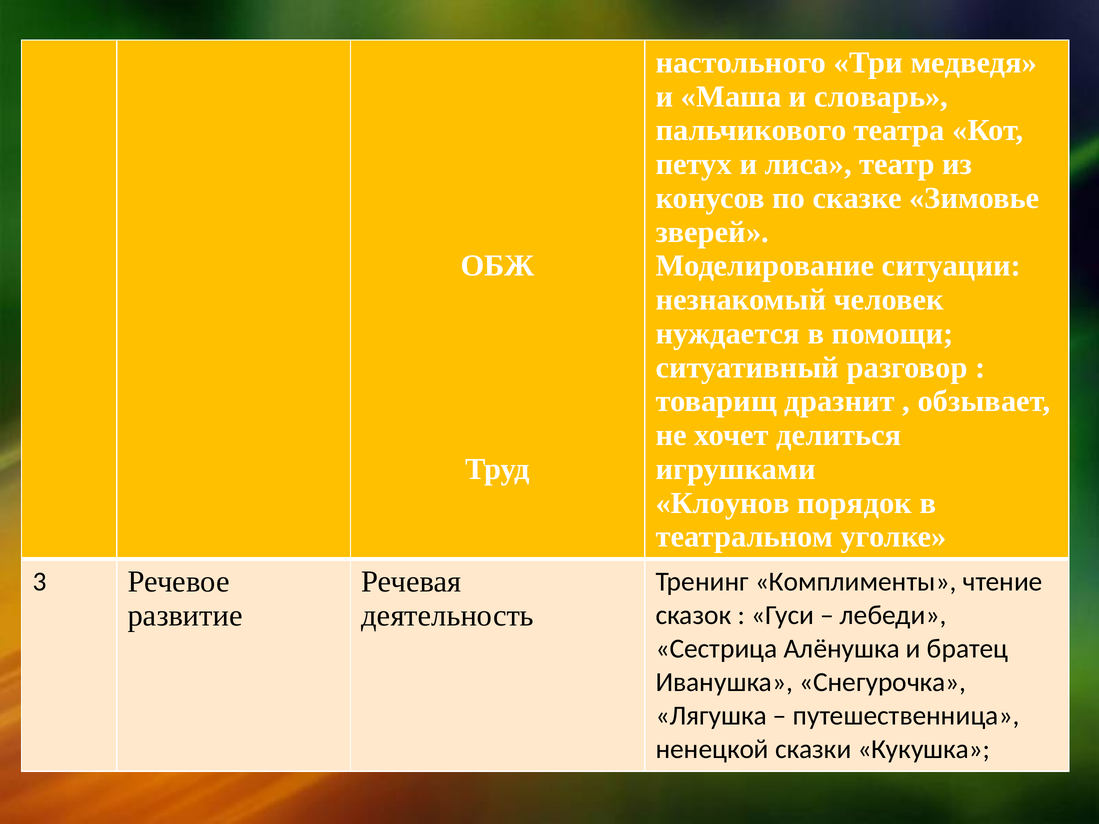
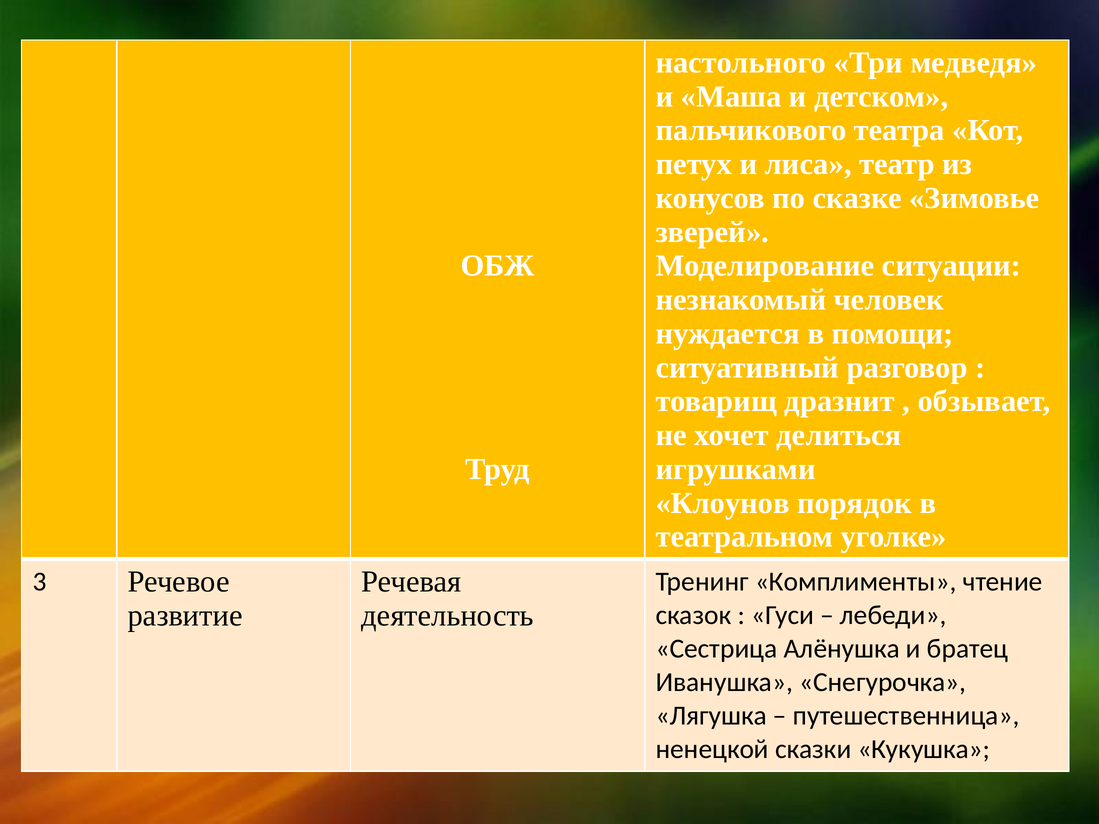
словарь: словарь -> детском
